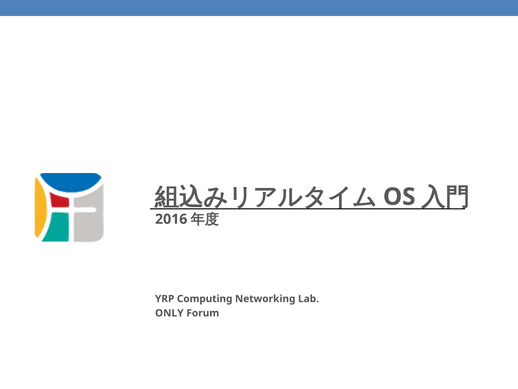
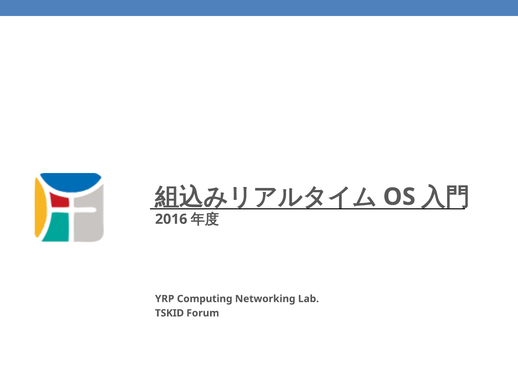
ONLY: ONLY -> TSKID
